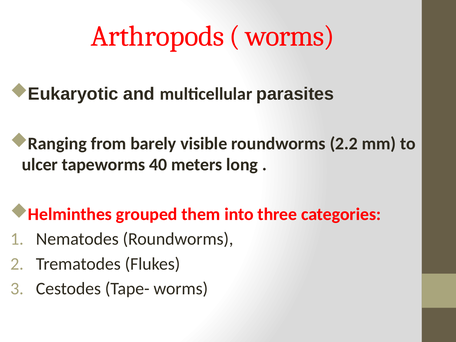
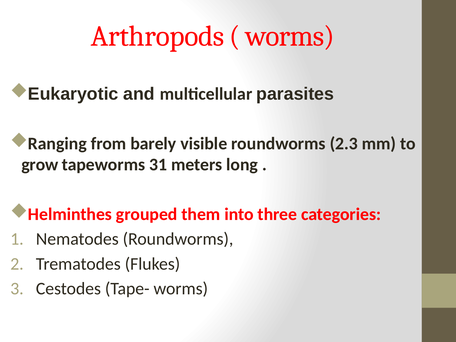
2.2: 2.2 -> 2.3
ulcer: ulcer -> grow
40: 40 -> 31
